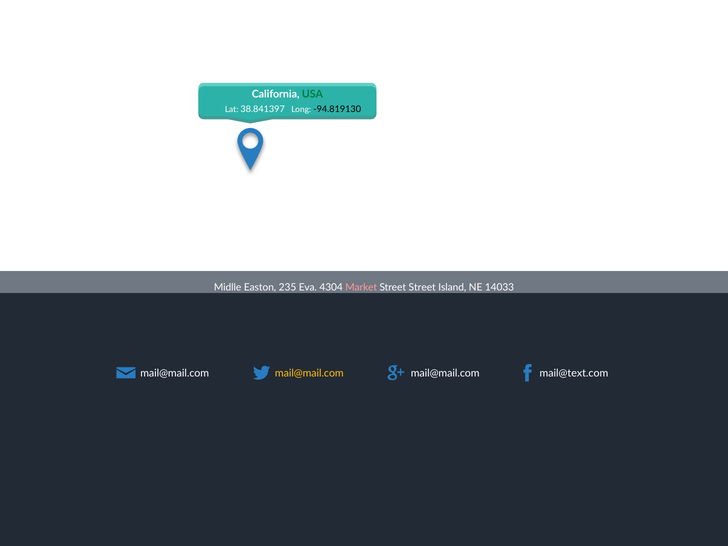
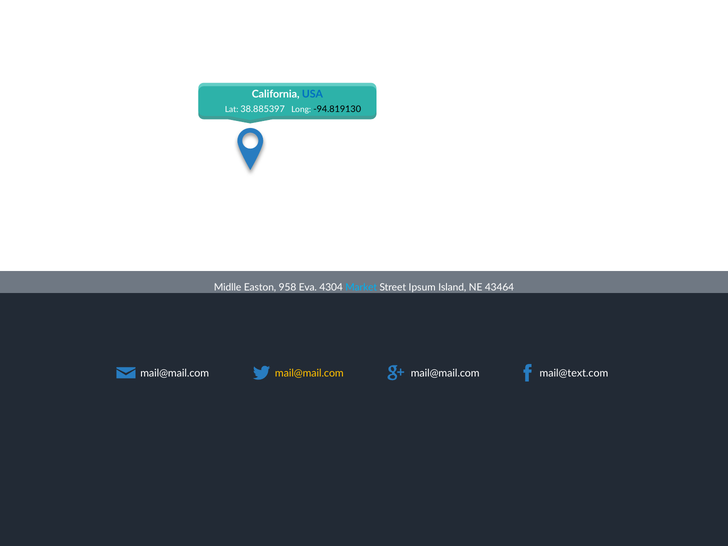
USA colour: green -> blue
38.841397: 38.841397 -> 38.885397
235: 235 -> 958
Market colour: pink -> light blue
Street Street: Street -> Ipsum
14033: 14033 -> 43464
